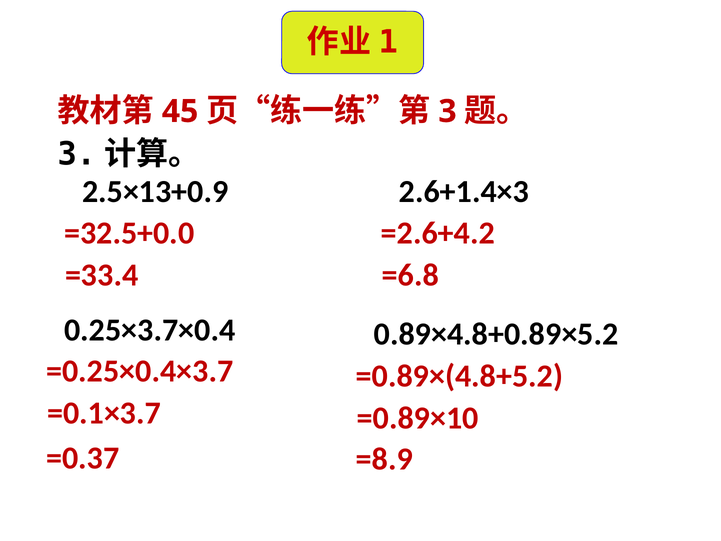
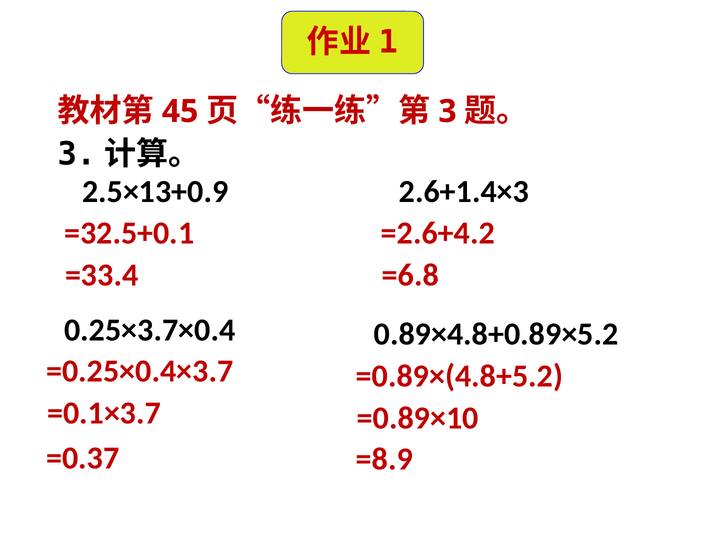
=32.5+0.0: =32.5+0.0 -> =32.5+0.1
